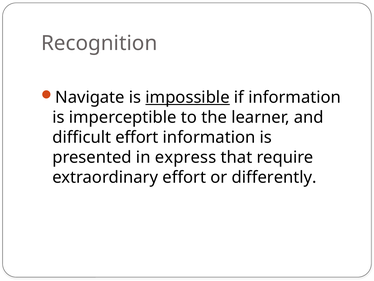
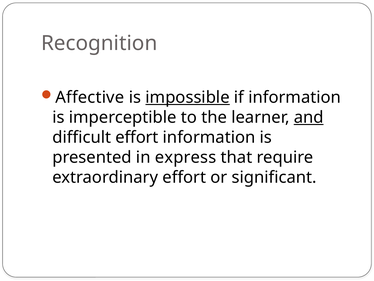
Navigate: Navigate -> Affective
and underline: none -> present
differently: differently -> significant
